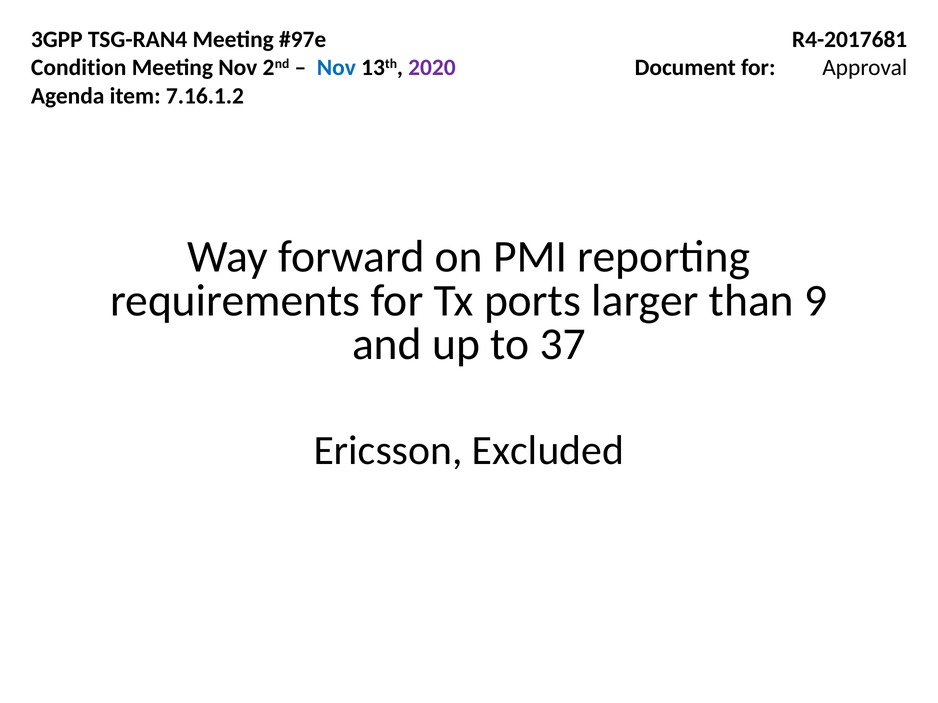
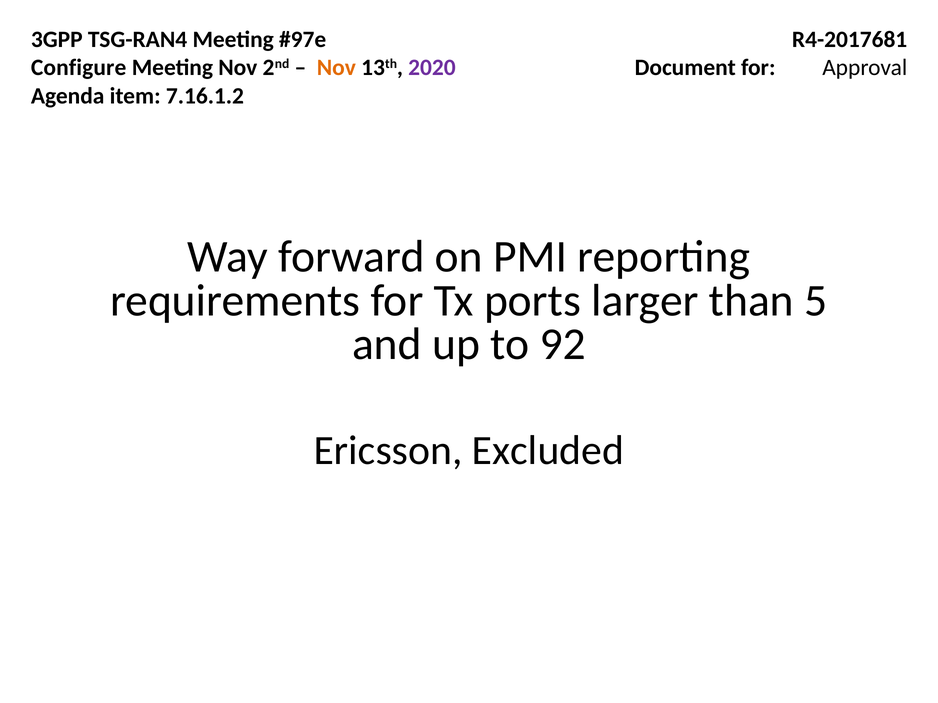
Condition: Condition -> Configure
Nov at (336, 68) colour: blue -> orange
9: 9 -> 5
37: 37 -> 92
